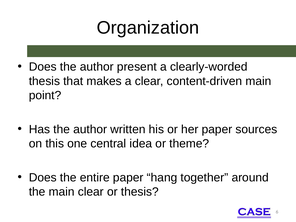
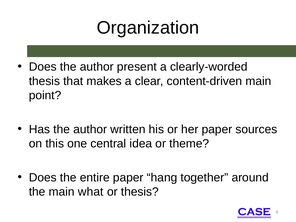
main clear: clear -> what
